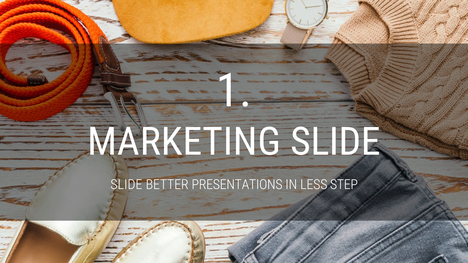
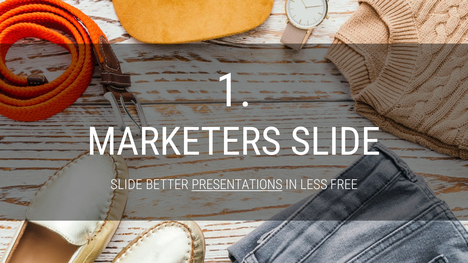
MARKETING: MARKETING -> MARKETERS
PRESENTATIONS underline: none -> present
STEP: STEP -> FREE
